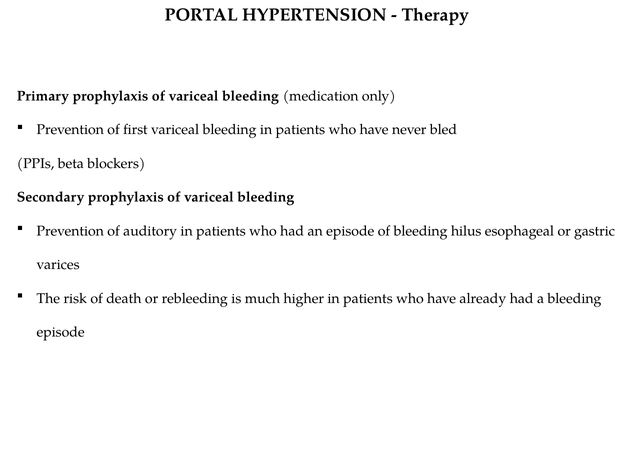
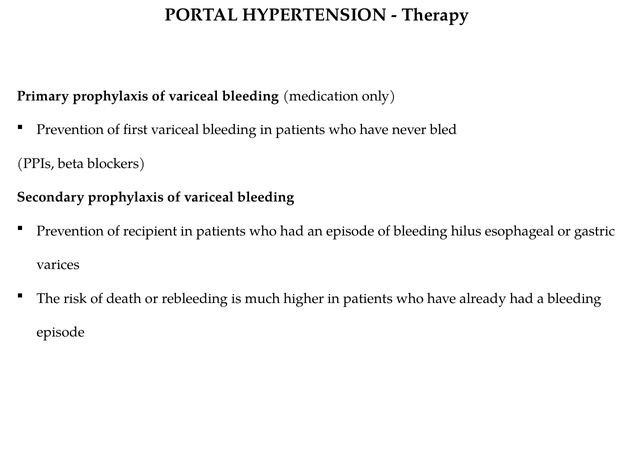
auditory: auditory -> recipient
